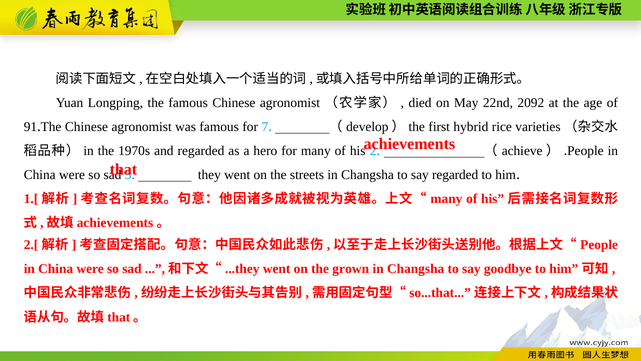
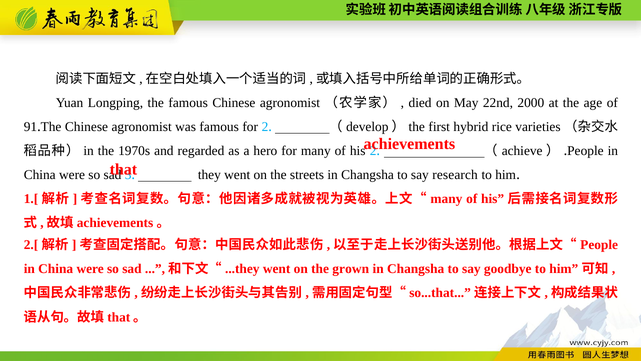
2092: 2092 -> 2000
for 7: 7 -> 2
say regarded: regarded -> research
